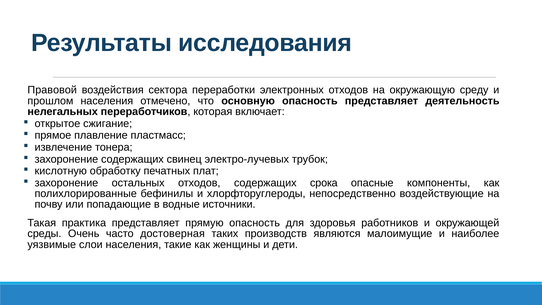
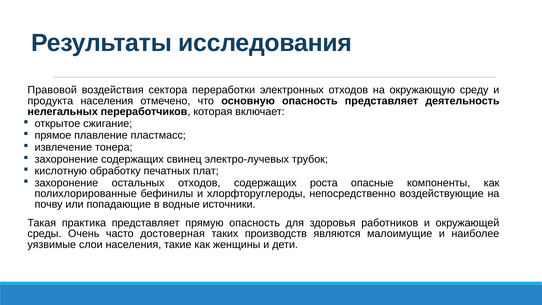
прошлом: прошлом -> продукта
срока: срока -> роста
